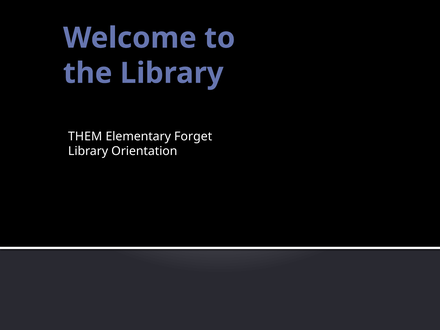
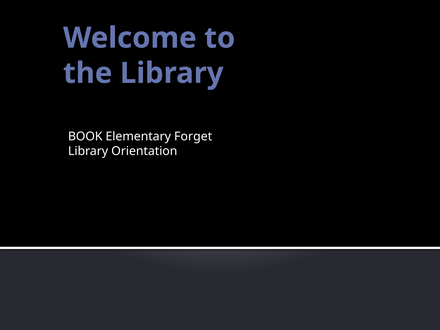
THEM: THEM -> BOOK
